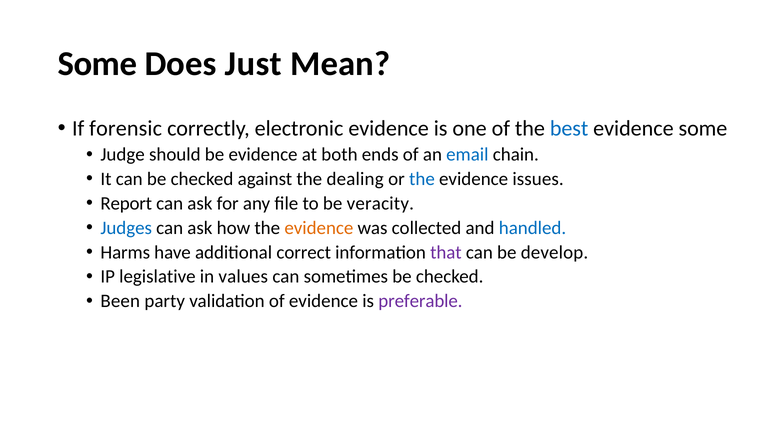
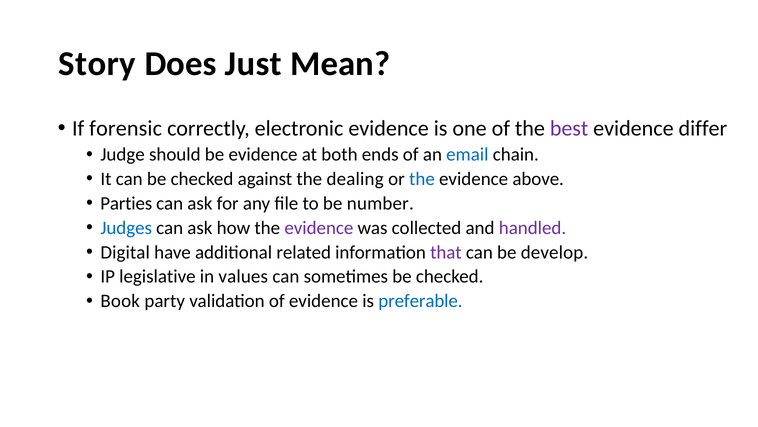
Some at (97, 64): Some -> Story
best colour: blue -> purple
evidence some: some -> differ
issues: issues -> above
Report: Report -> Parties
veracity: veracity -> number
evidence at (319, 227) colour: orange -> purple
handled colour: blue -> purple
Harms: Harms -> Digital
correct: correct -> related
Been: Been -> Book
preferable colour: purple -> blue
